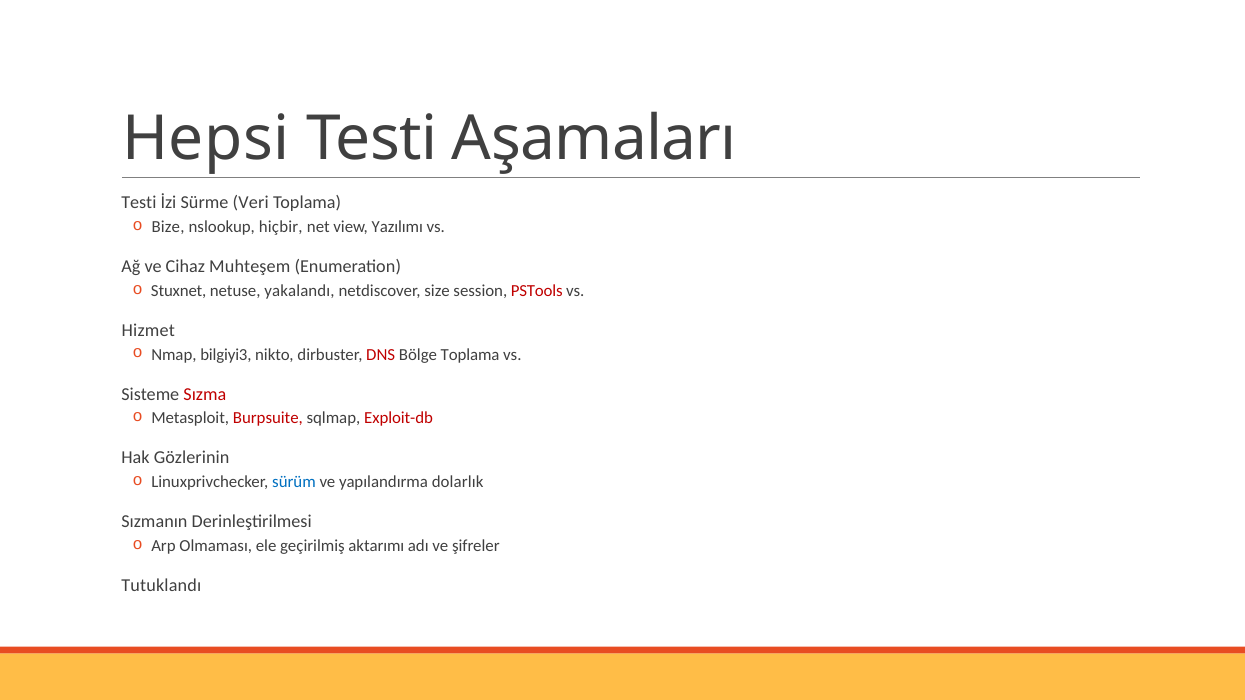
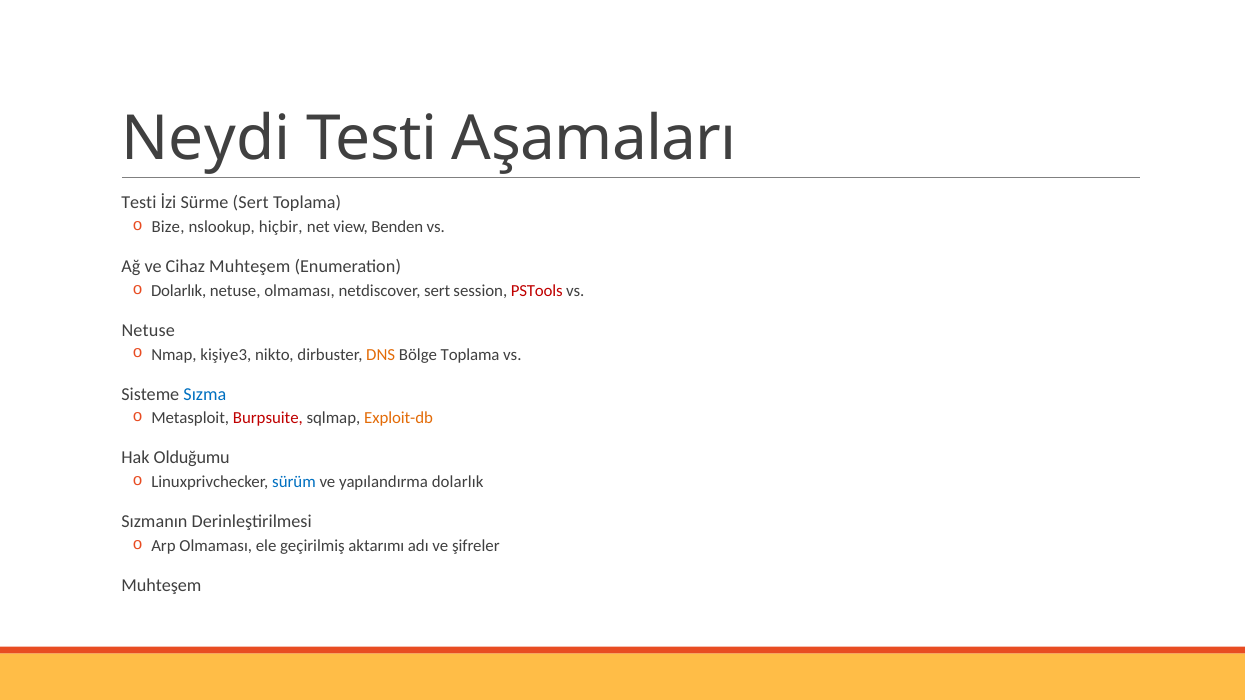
Hepsi: Hepsi -> Neydi
Sürme Veri: Veri -> Sert
Yazılımı: Yazılımı -> Benden
Stuxnet at (179, 291): Stuxnet -> Dolarlık
netuse yakalandı: yakalandı -> olmaması
netdiscover size: size -> sert
Hizmet at (148, 330): Hizmet -> Netuse
bilgiyi3: bilgiyi3 -> kişiye3
DNS colour: red -> orange
Sızma colour: red -> blue
Exploit-db colour: red -> orange
Gözlerinin: Gözlerinin -> Olduğumu
Tutuklandı at (161, 586): Tutuklandı -> Muhteşem
